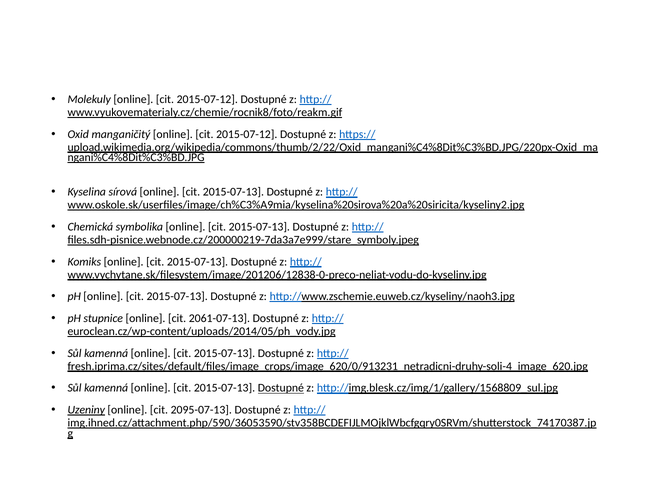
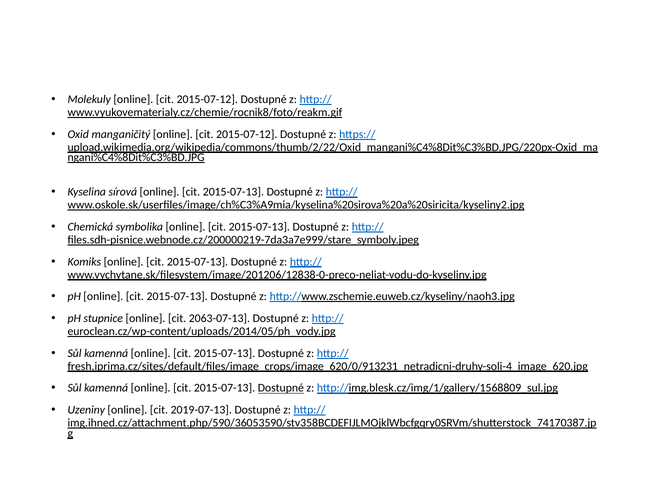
2061-07-13: 2061-07-13 -> 2063-07-13
Uzeniny underline: present -> none
2095-07-13: 2095-07-13 -> 2019-07-13
